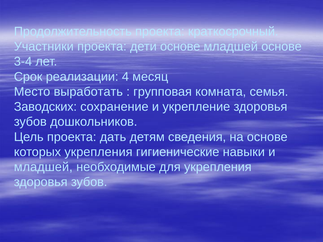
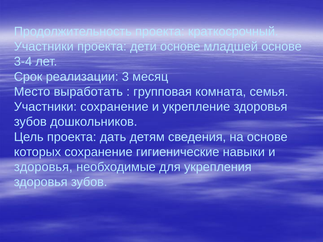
4: 4 -> 3
Заводских at (45, 107): Заводских -> Участники
которых укрепления: укрепления -> сохранение
младшей at (43, 167): младшей -> здоровья
